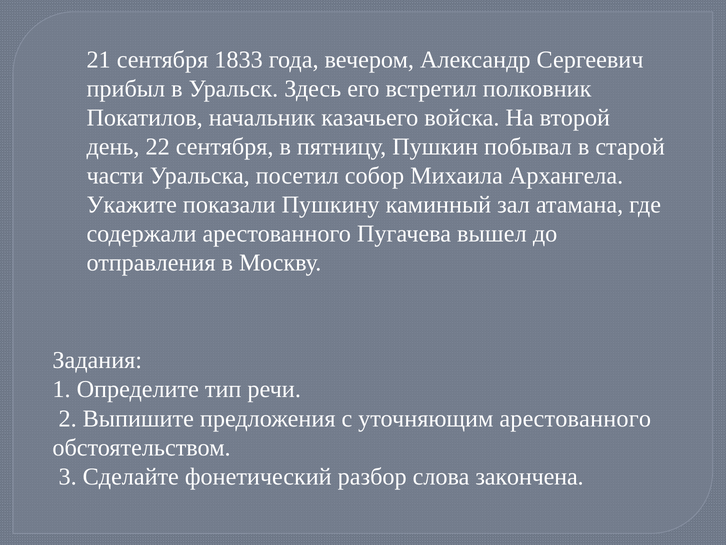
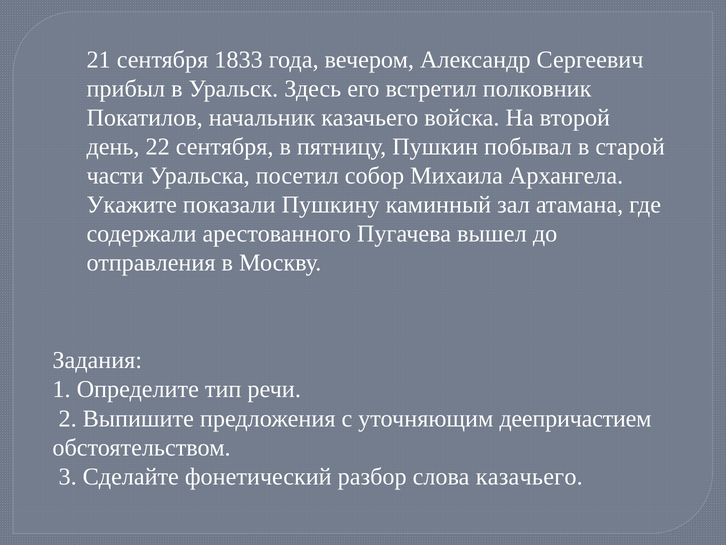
уточняющим арестованного: арестованного -> деепричастием
слова закончена: закончена -> казачьего
